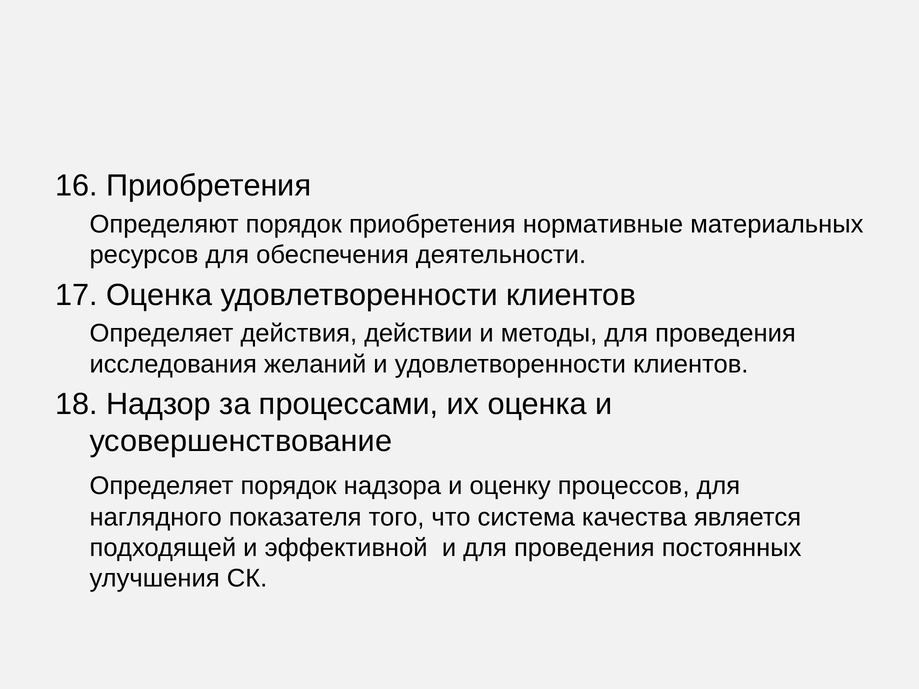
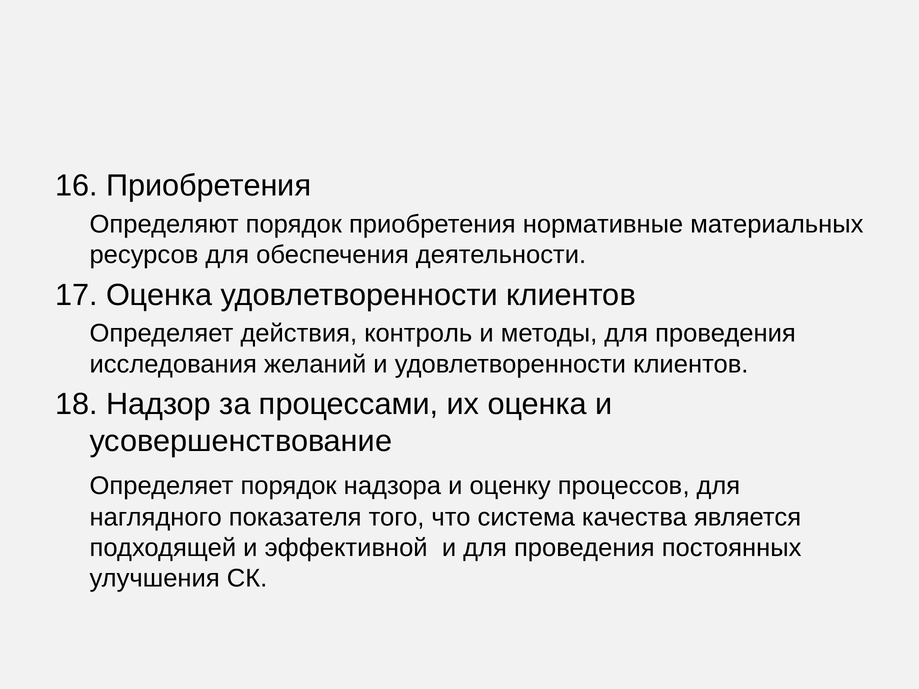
действии: действии -> контроль
